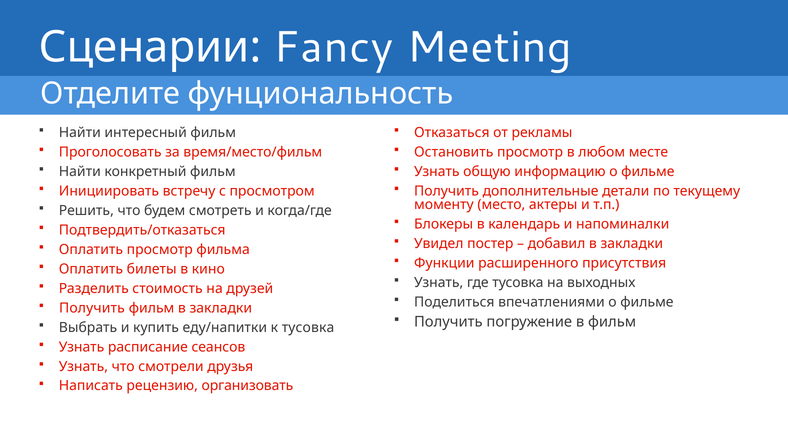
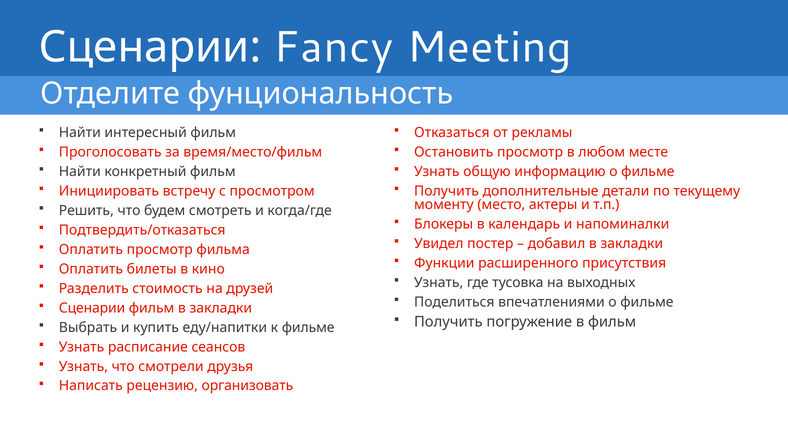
Получить at (92, 307): Получить -> Сценарии
к тусовка: тусовка -> фильме
